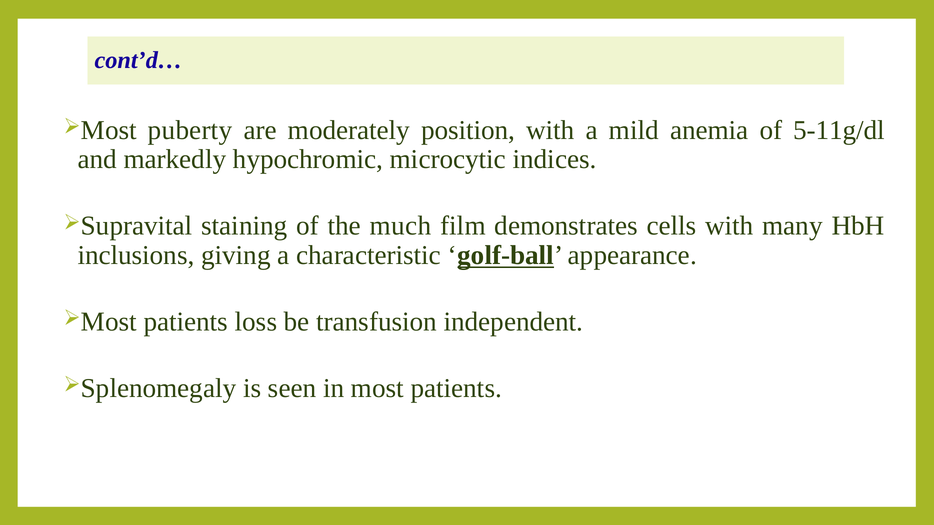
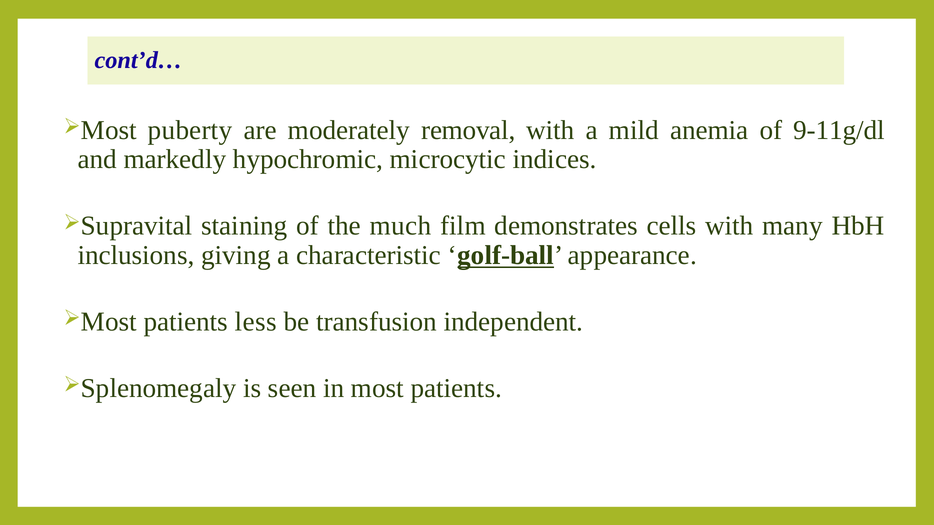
position: position -> removal
5-11g/dl: 5-11g/dl -> 9-11g/dl
loss: loss -> less
